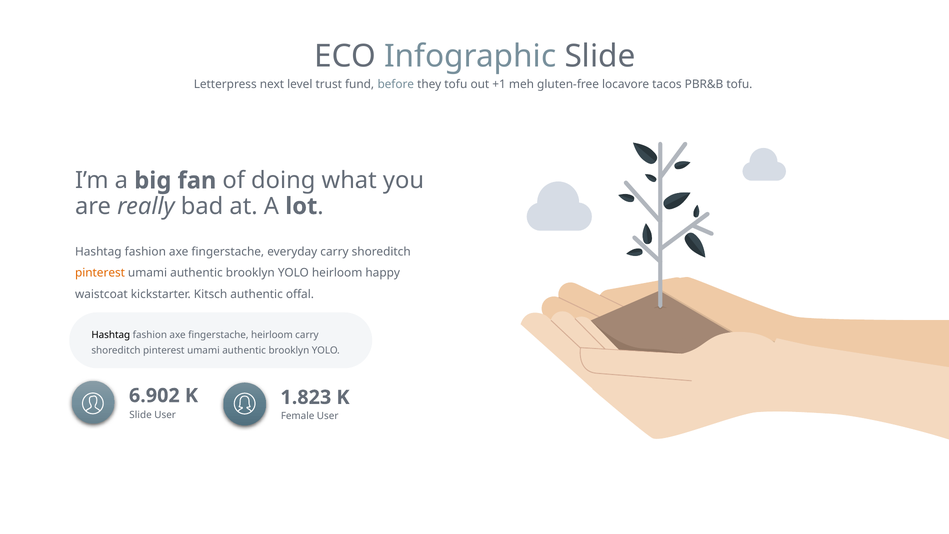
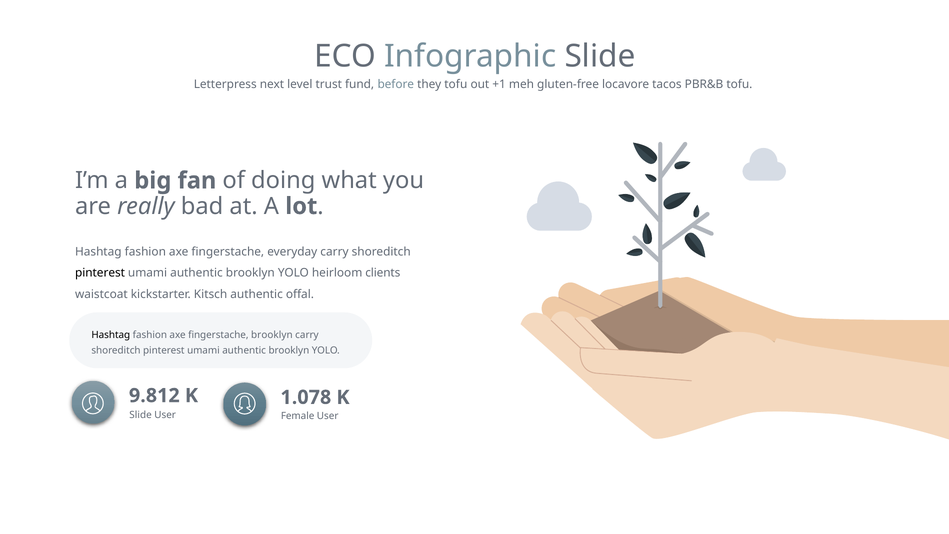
pinterest at (100, 273) colour: orange -> black
happy: happy -> clients
fingerstache heirloom: heirloom -> brooklyn
6.902: 6.902 -> 9.812
1.823: 1.823 -> 1.078
